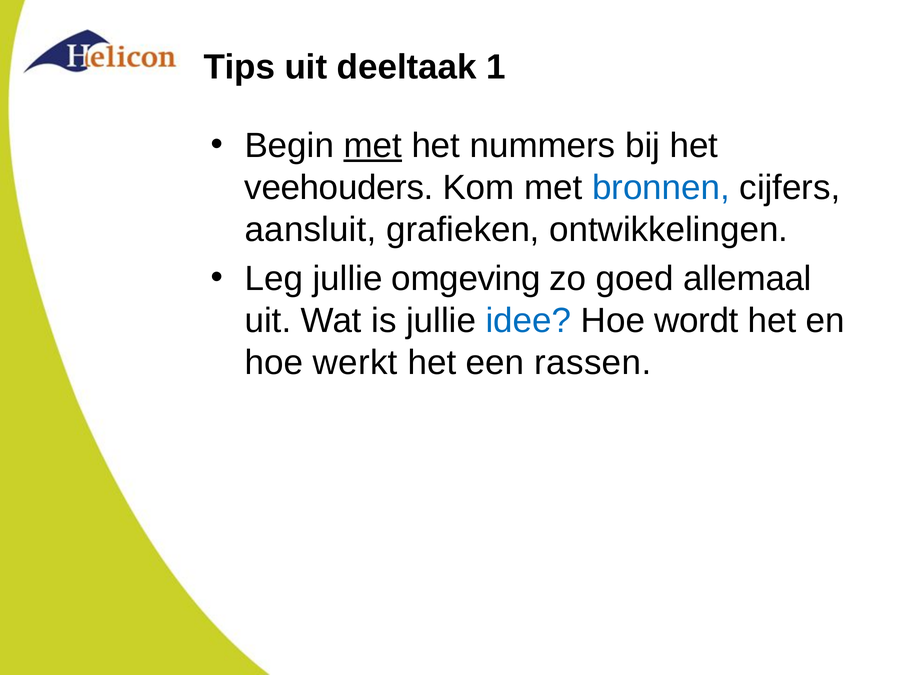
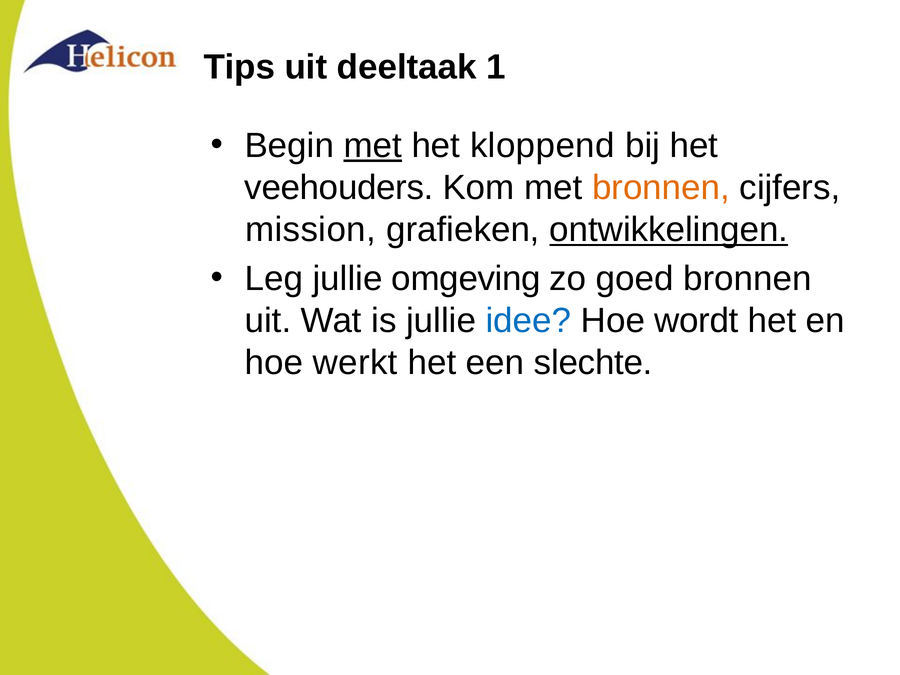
nummers: nummers -> kloppend
bronnen at (661, 188) colour: blue -> orange
aansluit: aansluit -> mission
ontwikkelingen underline: none -> present
goed allemaal: allemaal -> bronnen
rassen: rassen -> slechte
